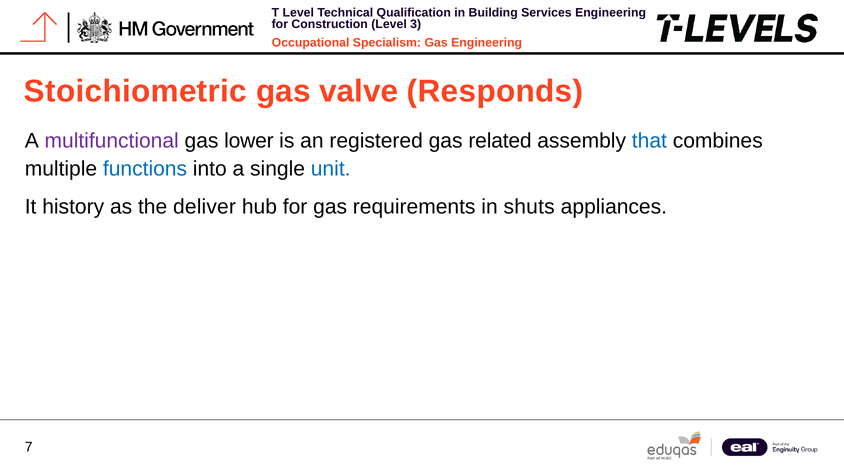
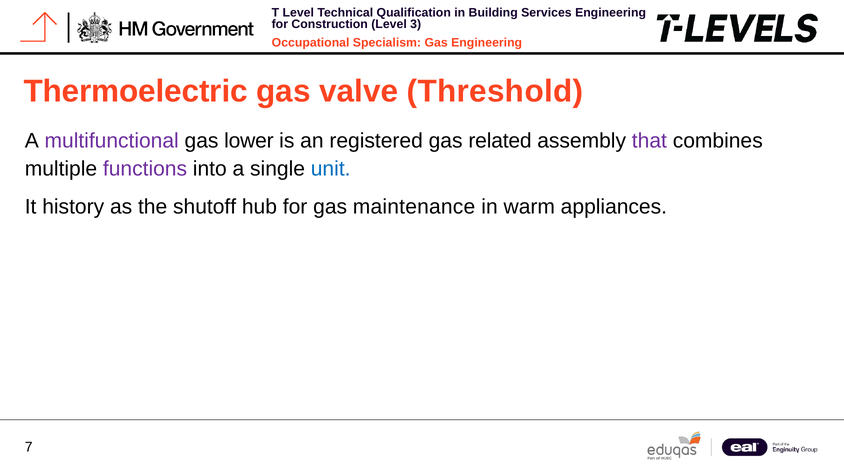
Stoichiometric: Stoichiometric -> Thermoelectric
Responds: Responds -> Threshold
that colour: blue -> purple
functions colour: blue -> purple
deliver: deliver -> shutoff
requirements: requirements -> maintenance
shuts: shuts -> warm
